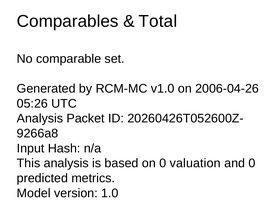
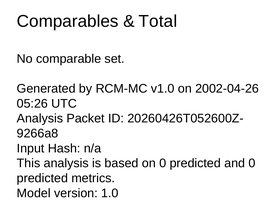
2006-04-26: 2006-04-26 -> 2002-04-26
on 0 valuation: valuation -> predicted
